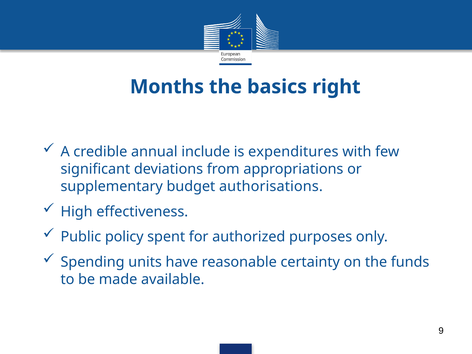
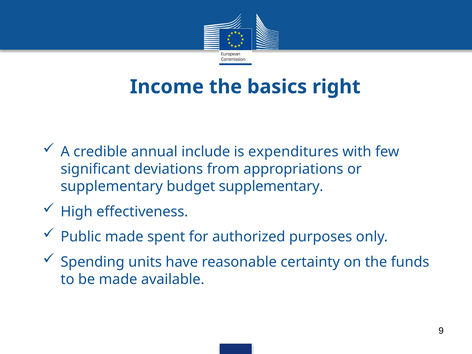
Months: Months -> Income
budget authorisations: authorisations -> supplementary
Public policy: policy -> made
